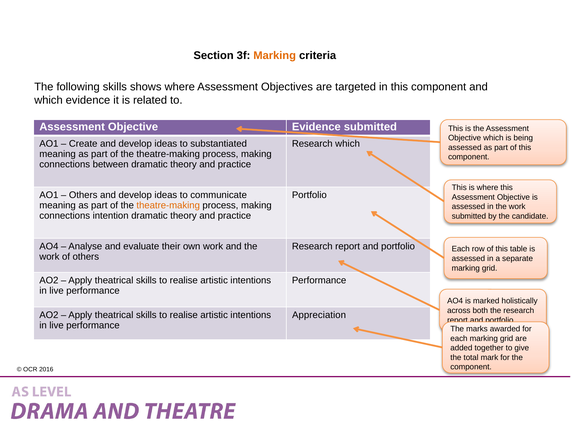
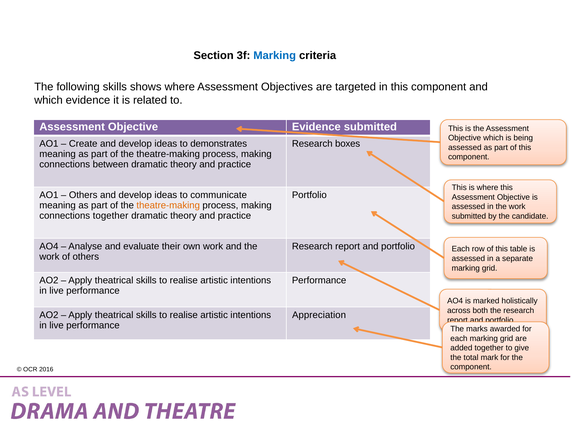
Marking at (275, 56) colour: orange -> blue
substantiated: substantiated -> demonstrates
Research which: which -> boxes
connections intention: intention -> together
